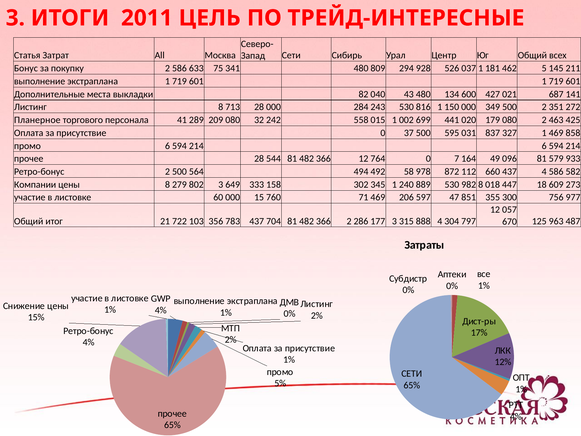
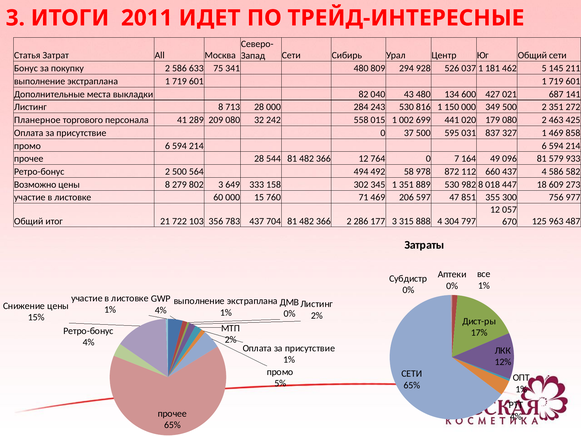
ЦЕЛЬ: ЦЕЛЬ -> ИДЕТ
Общий всех: всех -> сети
Компании: Компании -> Возможно
1 240: 240 -> 351
